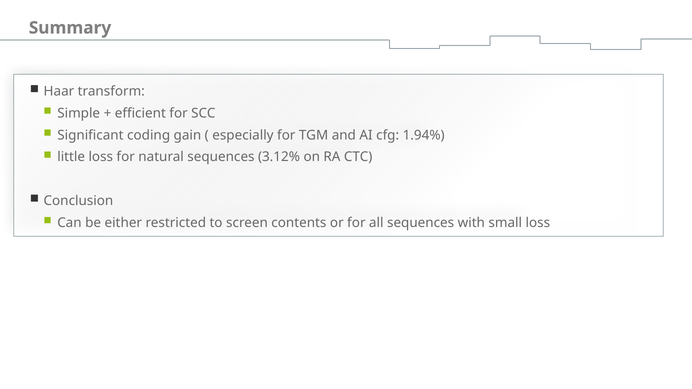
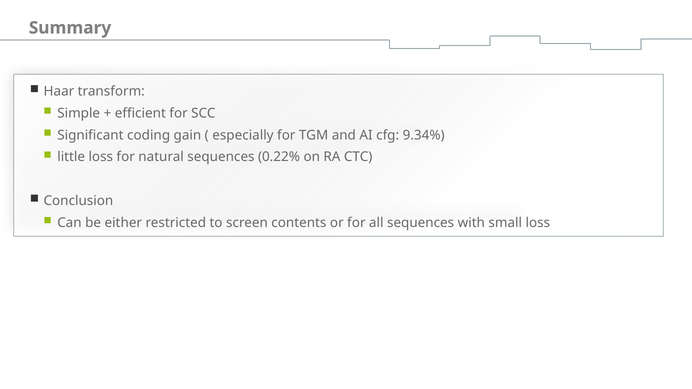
1.94%: 1.94% -> 9.34%
3.12%: 3.12% -> 0.22%
